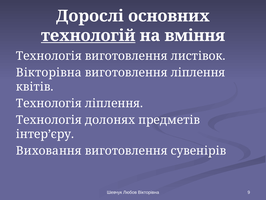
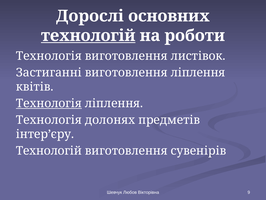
вміння: вміння -> роботи
Вікторівна at (49, 72): Вікторівна -> Застиганні
Технологія at (49, 103) underline: none -> present
Виховання at (49, 150): Виховання -> Технологій
